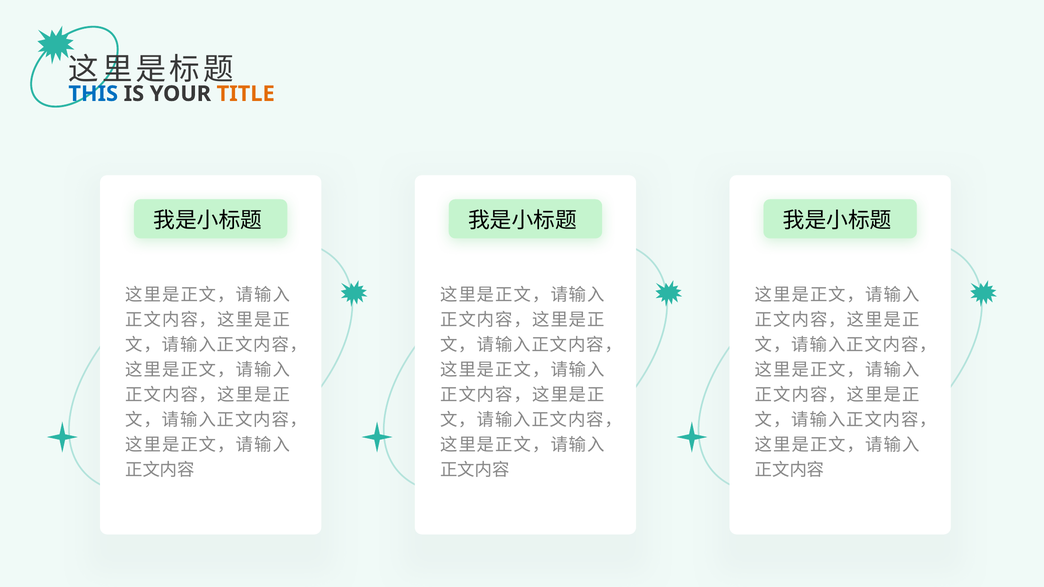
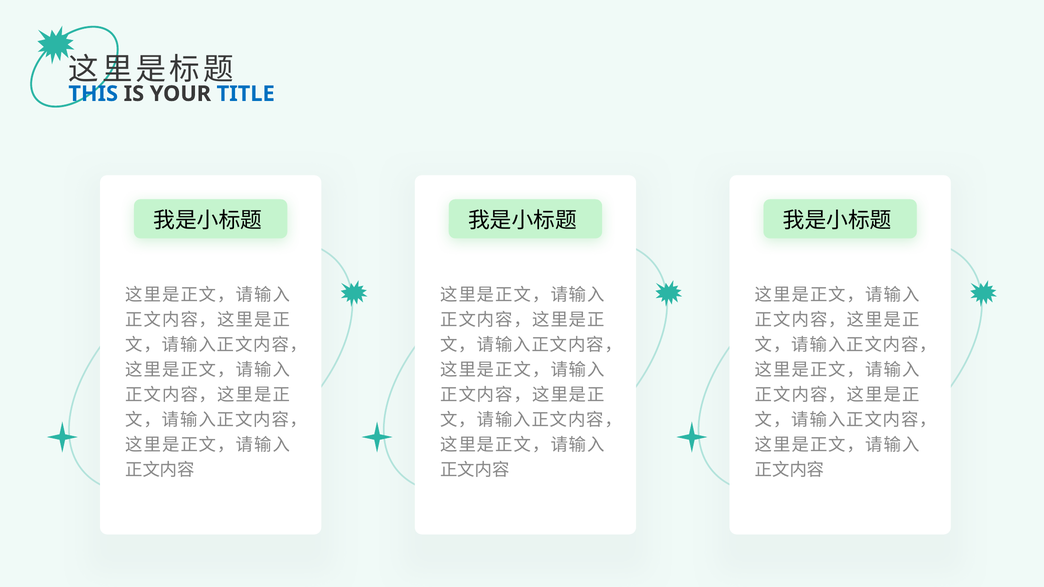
TITLE colour: orange -> blue
